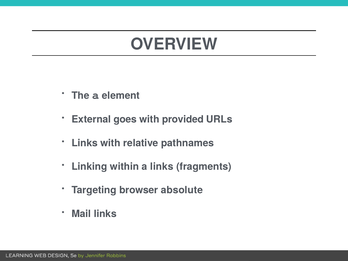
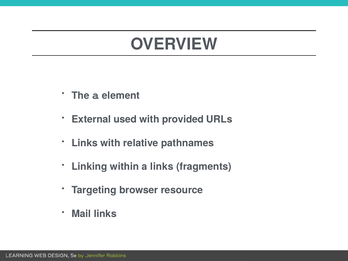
goes: goes -> used
absolute: absolute -> resource
